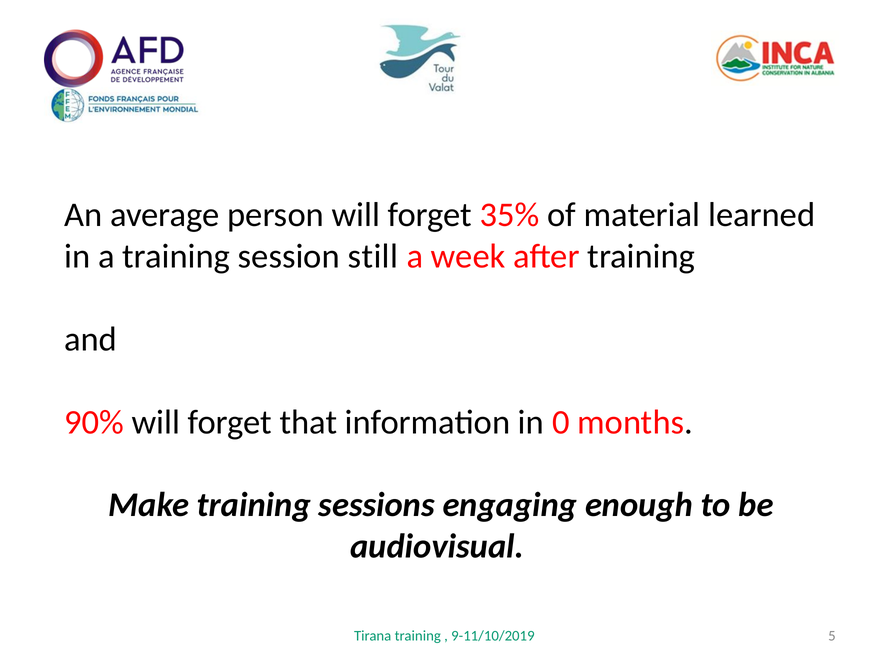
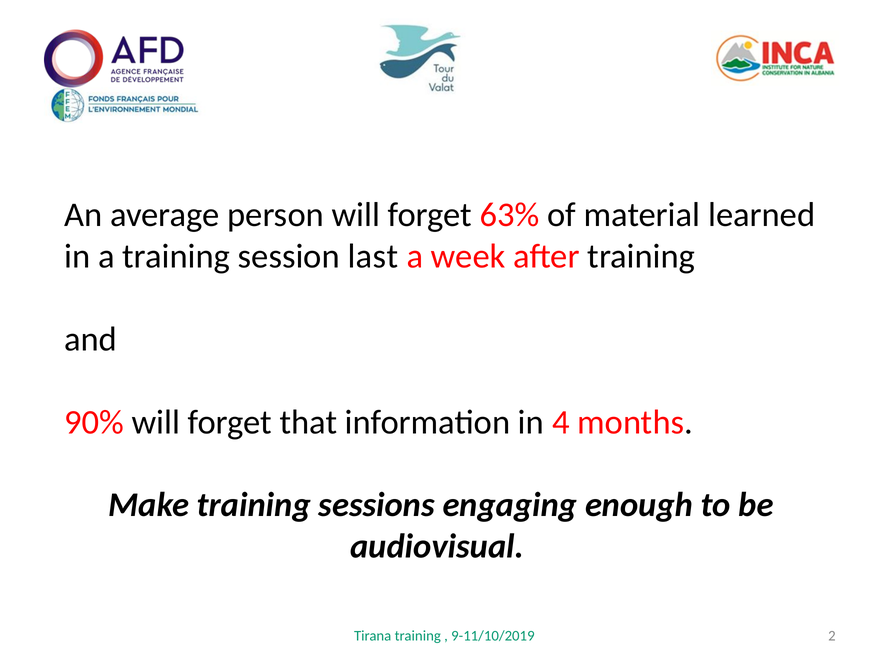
35%: 35% -> 63%
still: still -> last
0: 0 -> 4
5: 5 -> 2
